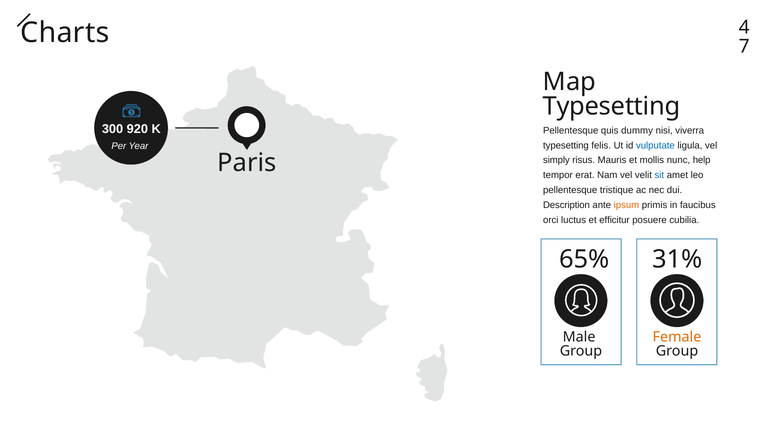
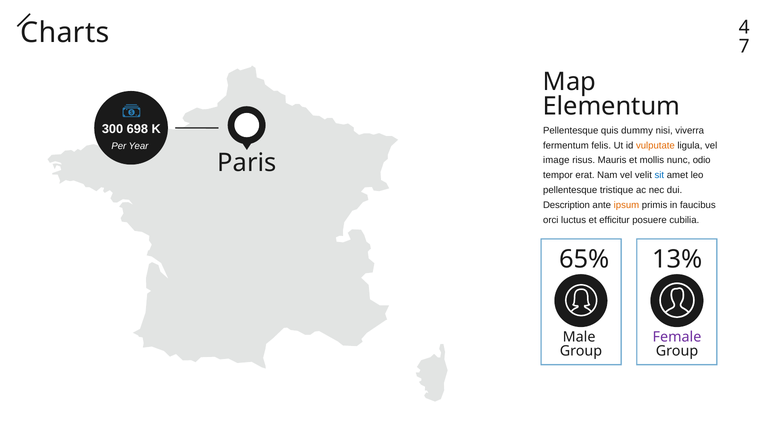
Typesetting at (612, 107): Typesetting -> Elementum
920: 920 -> 698
typesetting at (566, 145): typesetting -> fermentum
vulputate colour: blue -> orange
simply: simply -> image
help: help -> odio
31%: 31% -> 13%
Female colour: orange -> purple
